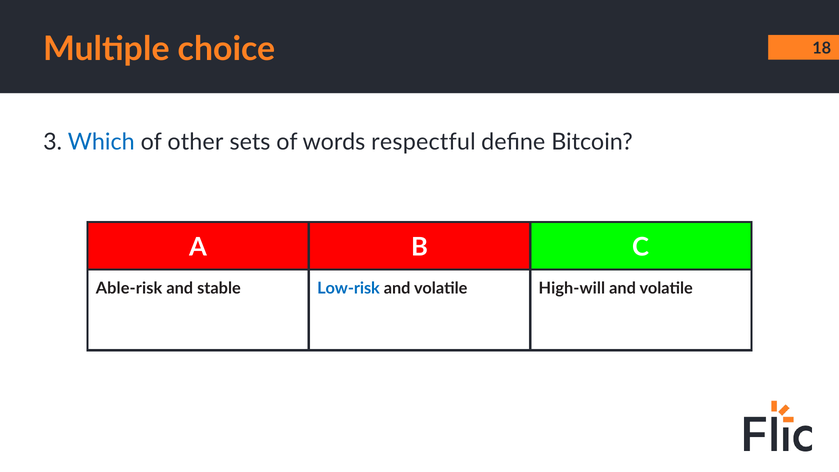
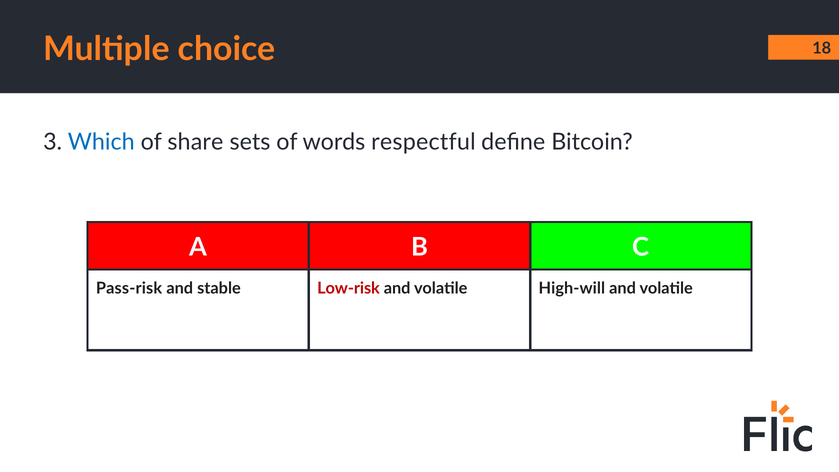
other: other -> share
Able-risk: Able-risk -> Pass-risk
Low-risk colour: blue -> red
